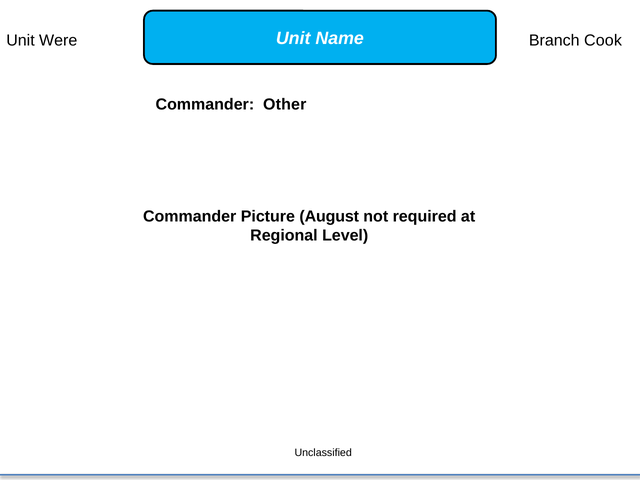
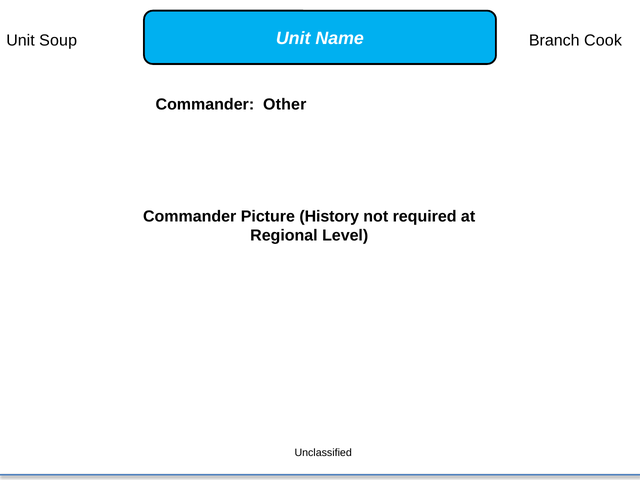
Were: Were -> Soup
August: August -> History
